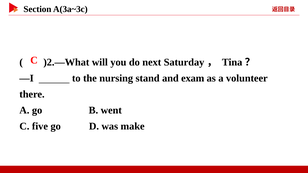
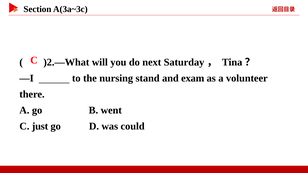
five: five -> just
make: make -> could
